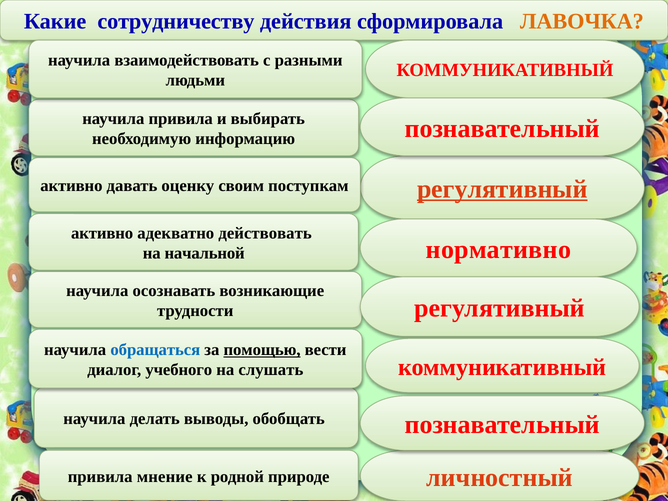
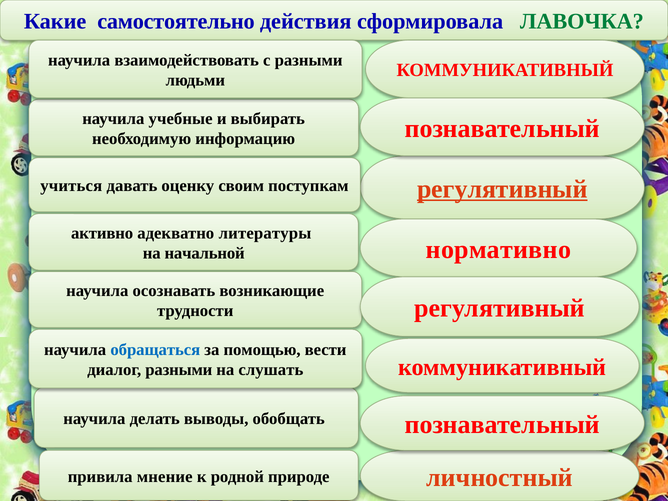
сотрудничеству: сотрудничеству -> самостоятельно
ЛАВОЧКА colour: orange -> green
научила привила: привила -> учебные
активно at (71, 186): активно -> учиться
действовать: действовать -> литературы
помощью underline: present -> none
диалог учебного: учебного -> разными
